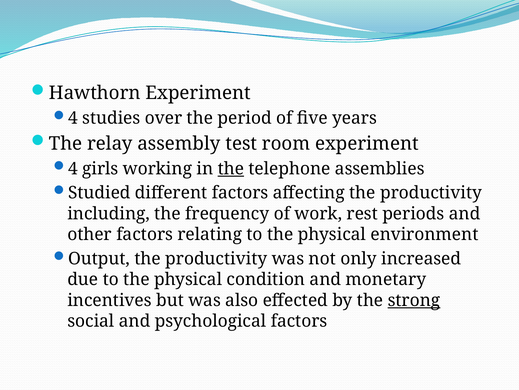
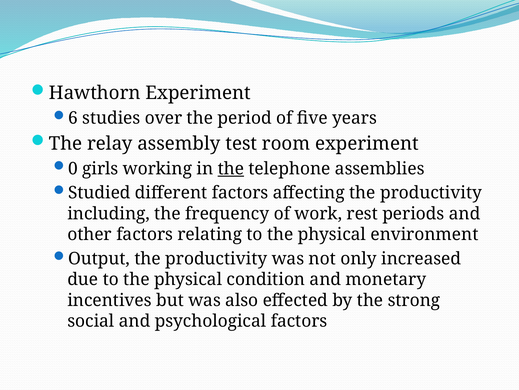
4 at (73, 118): 4 -> 6
4 at (73, 168): 4 -> 0
strong underline: present -> none
